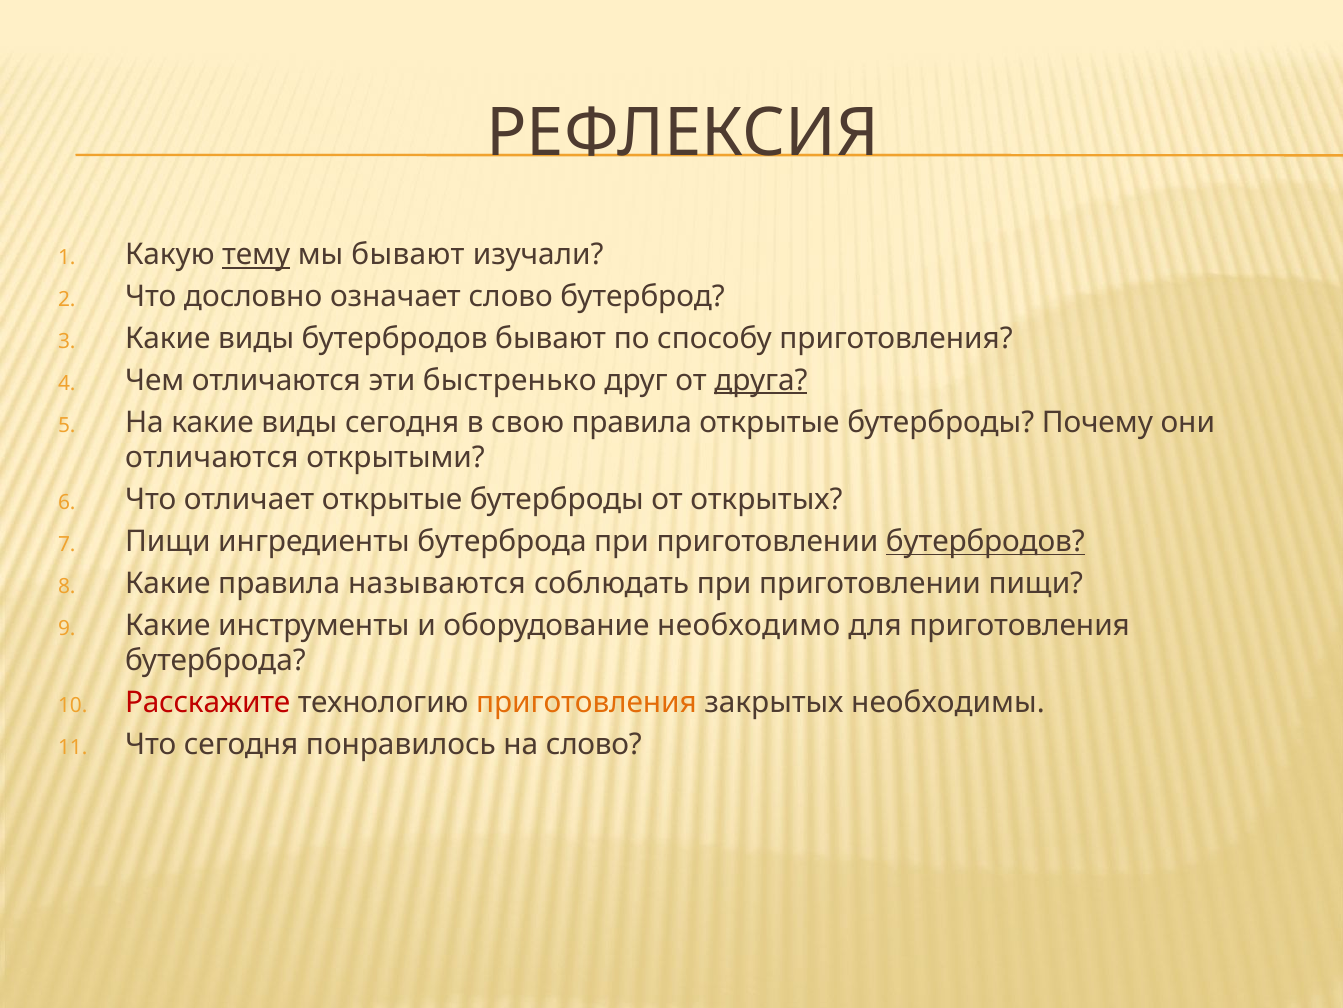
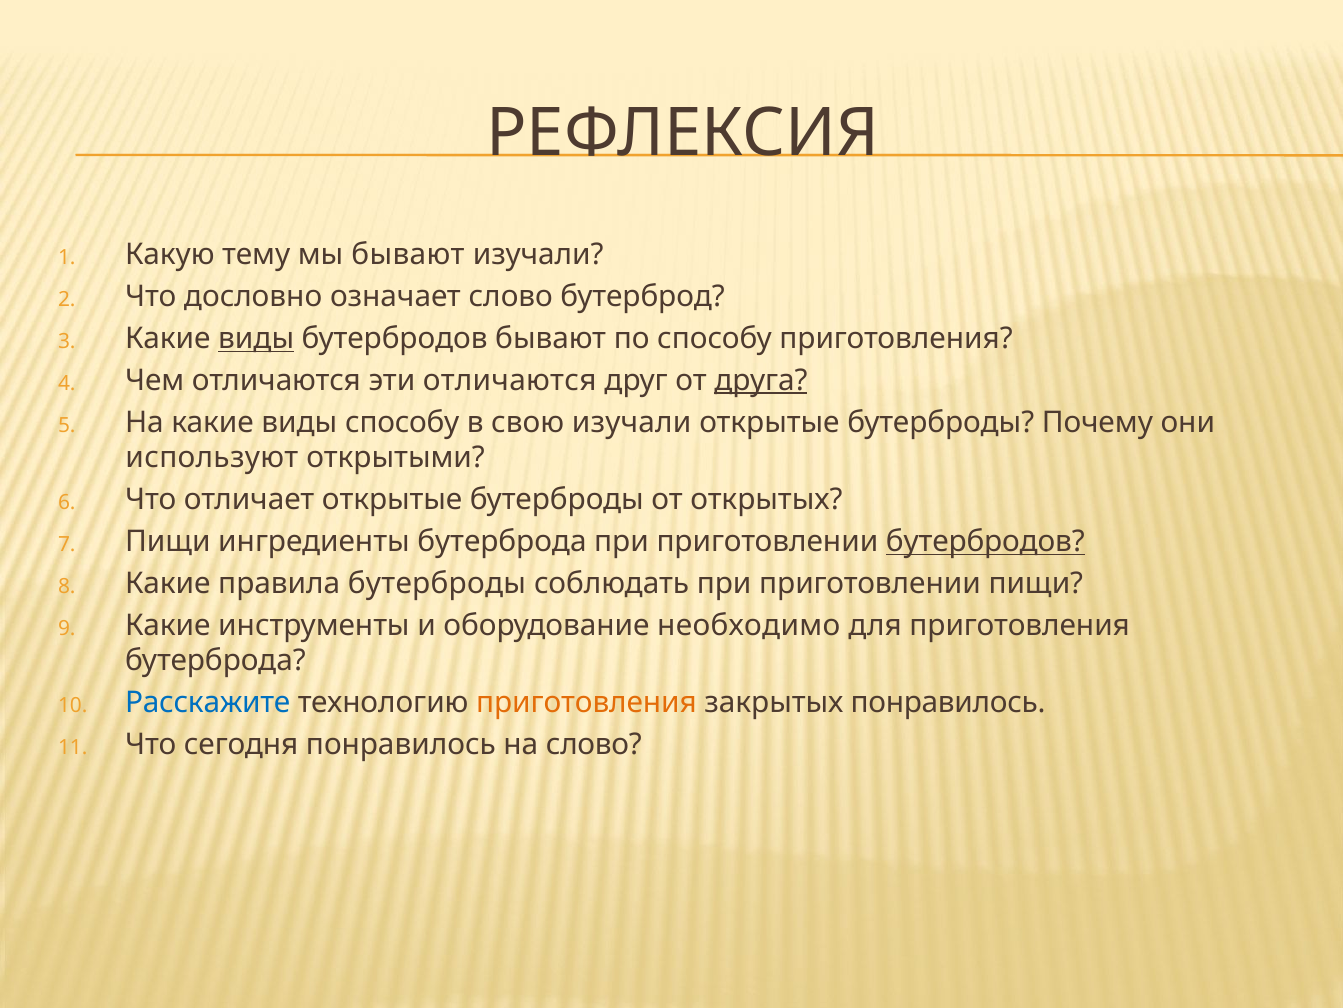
тему underline: present -> none
виды at (256, 338) underline: none -> present
эти быстренько: быстренько -> отличаются
виды сегодня: сегодня -> способу
свою правила: правила -> изучали
отличаются at (212, 458): отличаются -> используют
правила называются: называются -> бутерброды
Расскажите colour: red -> blue
закрытых необходимы: необходимы -> понравилось
